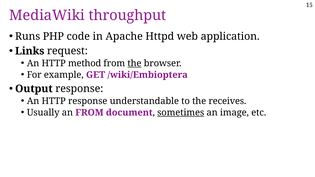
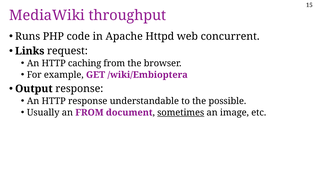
application: application -> concurrent
method: method -> caching
the at (134, 63) underline: present -> none
receives: receives -> possible
